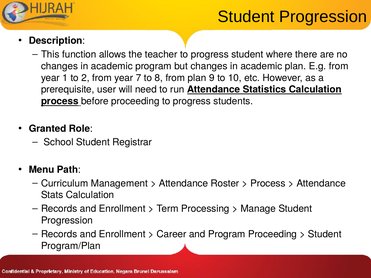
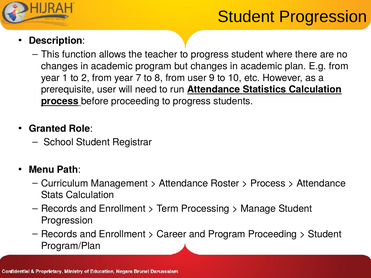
from plan: plan -> user
